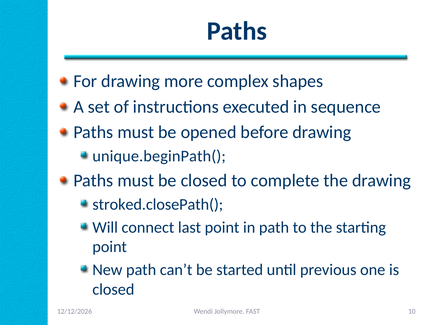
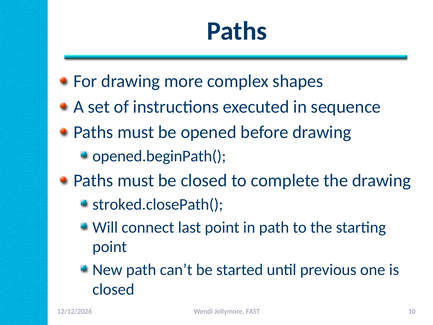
unique.beginPath(: unique.beginPath( -> opened.beginPath(
